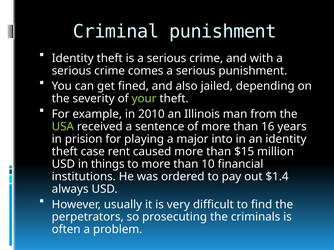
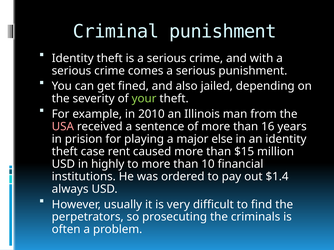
USA colour: light green -> pink
into: into -> else
things: things -> highly
